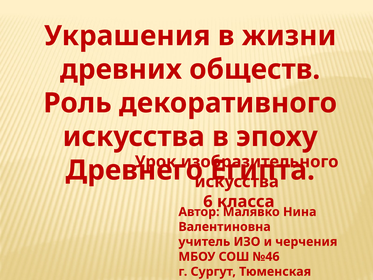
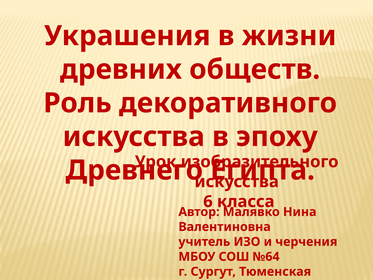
№46: №46 -> №64
